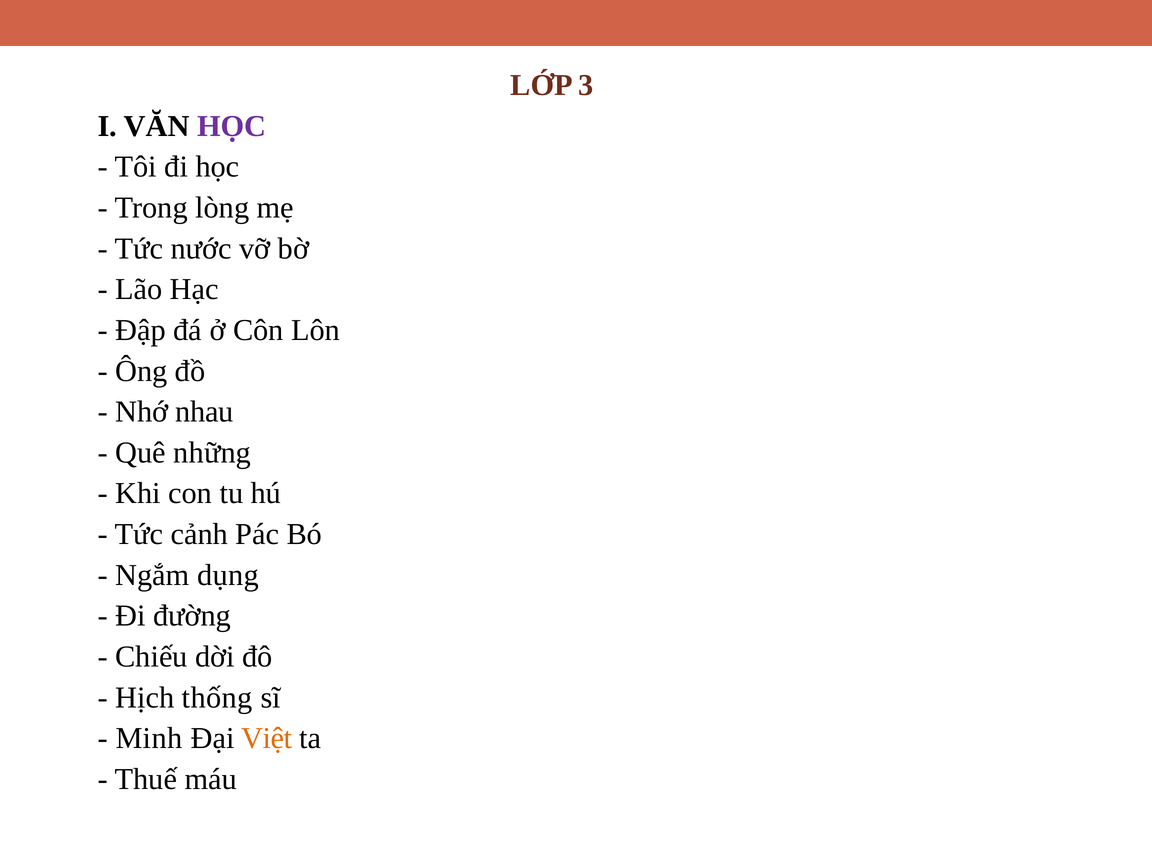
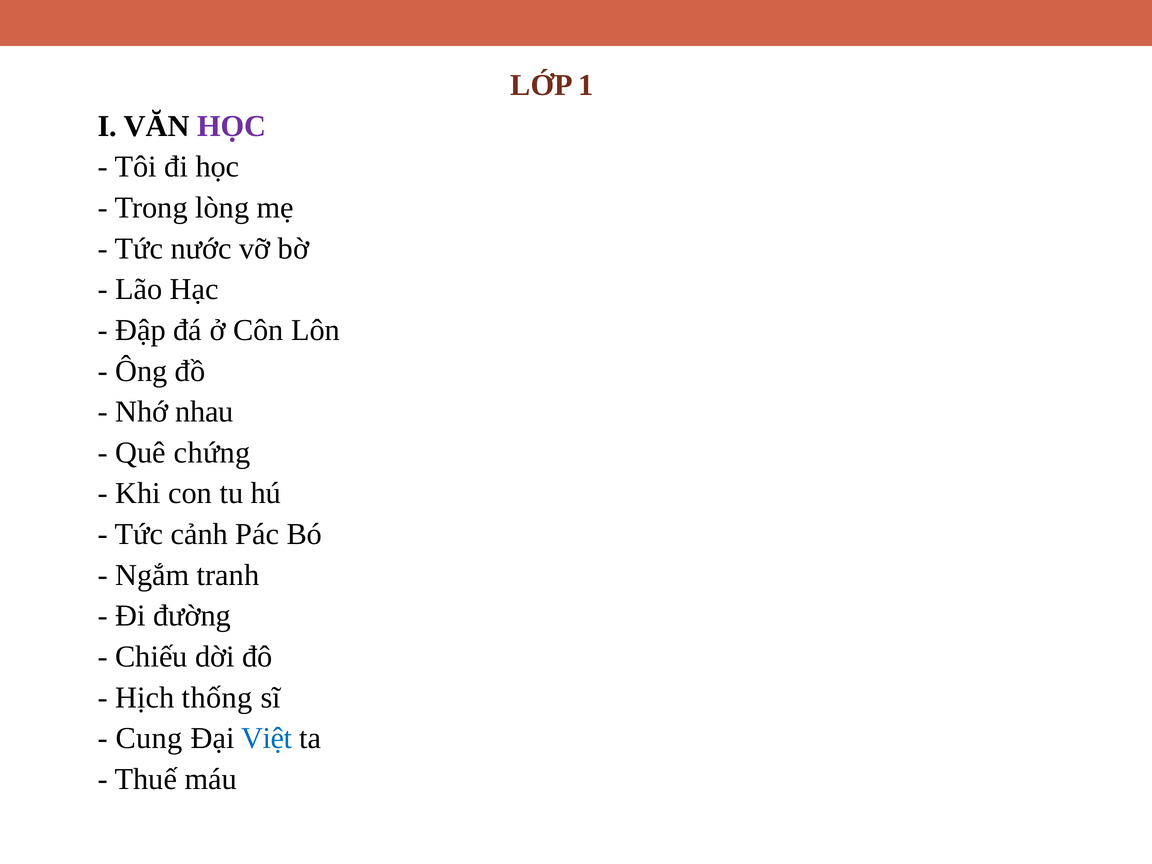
3: 3 -> 1
những: những -> chứng
dụng: dụng -> tranh
Minh: Minh -> Cung
Việt colour: orange -> blue
